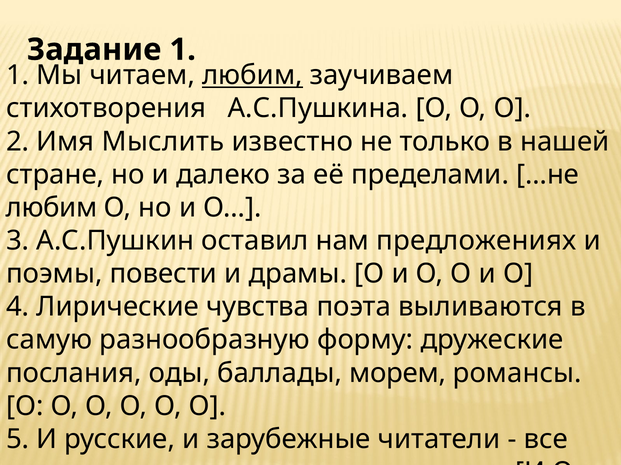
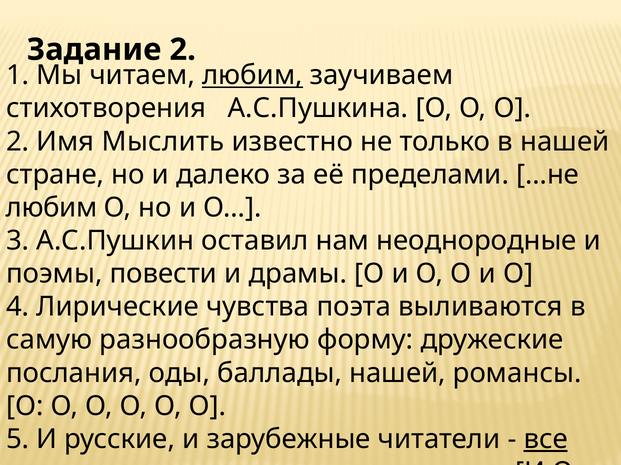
Задание 1: 1 -> 2
предложениях: предложениях -> неоднородные
баллады морем: морем -> нашей
все underline: none -> present
